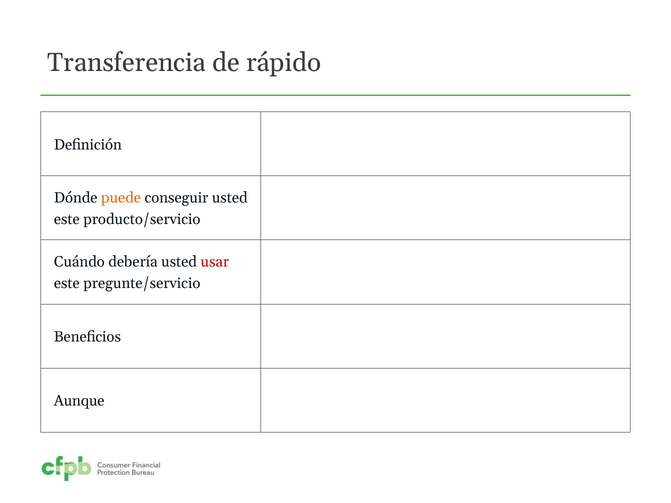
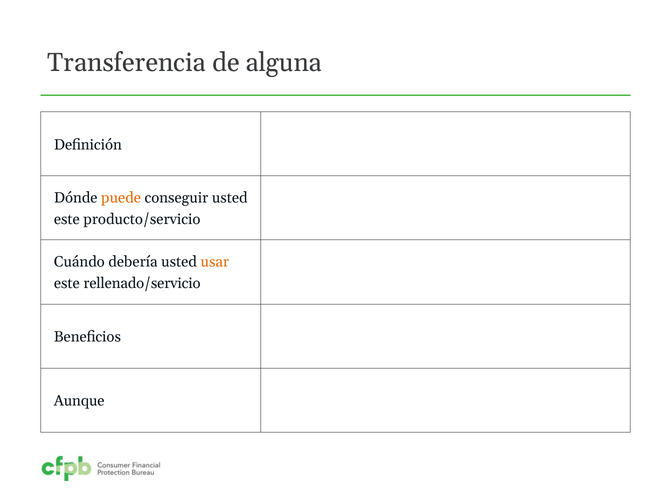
rápido: rápido -> alguna
usar colour: red -> orange
pregunte/servicio: pregunte/servicio -> rellenado/servicio
